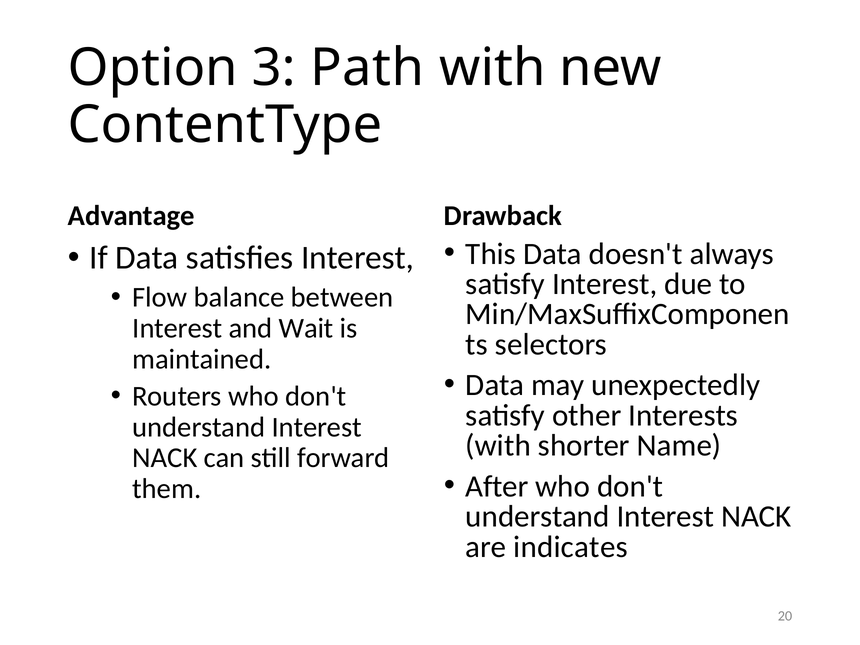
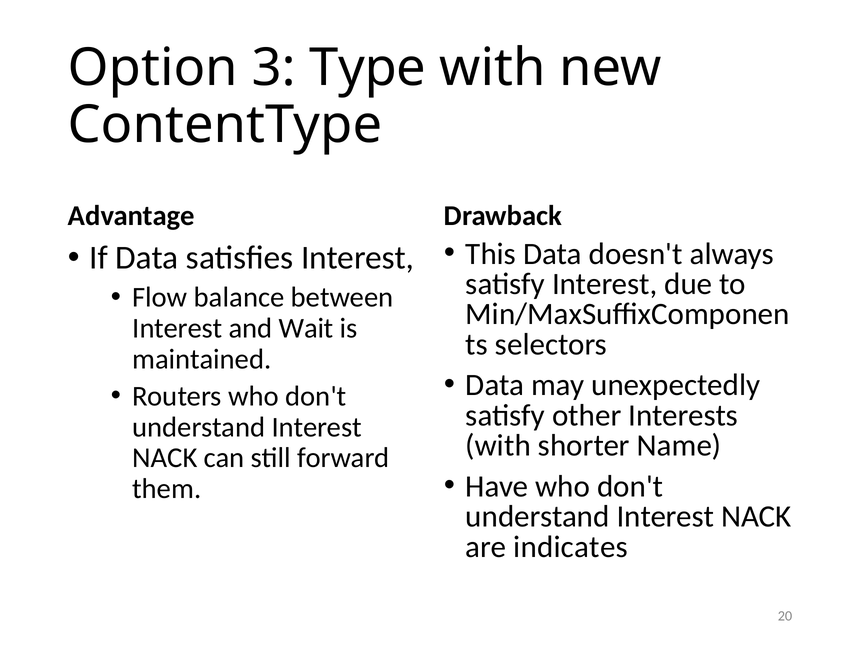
Path: Path -> Type
After: After -> Have
